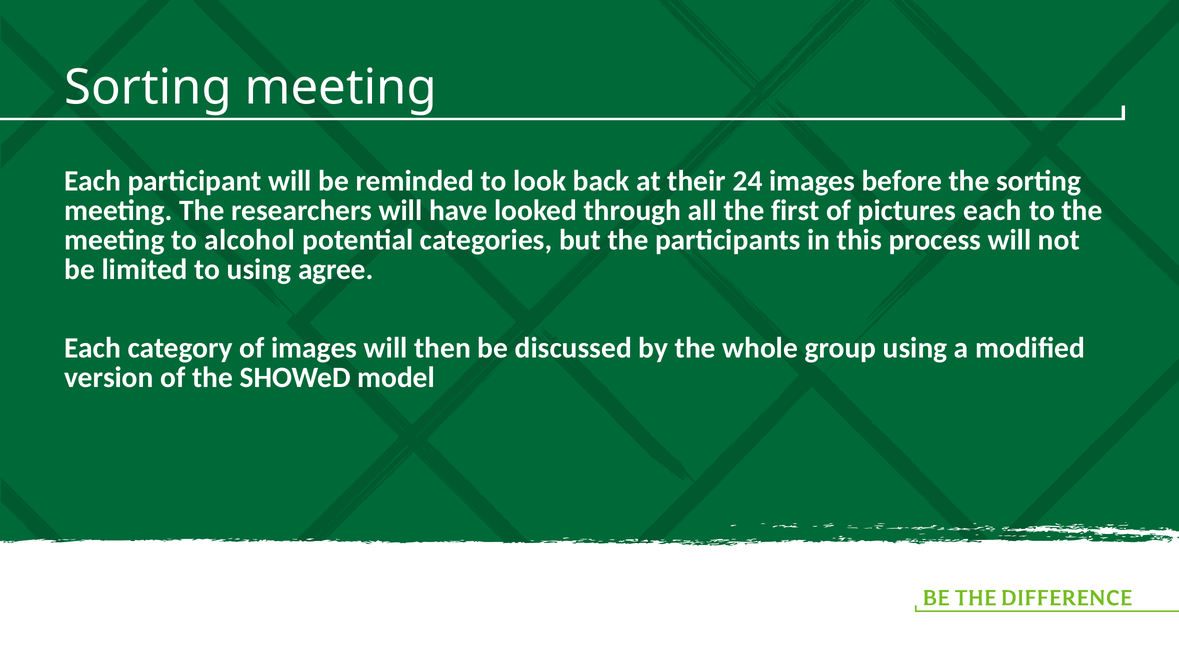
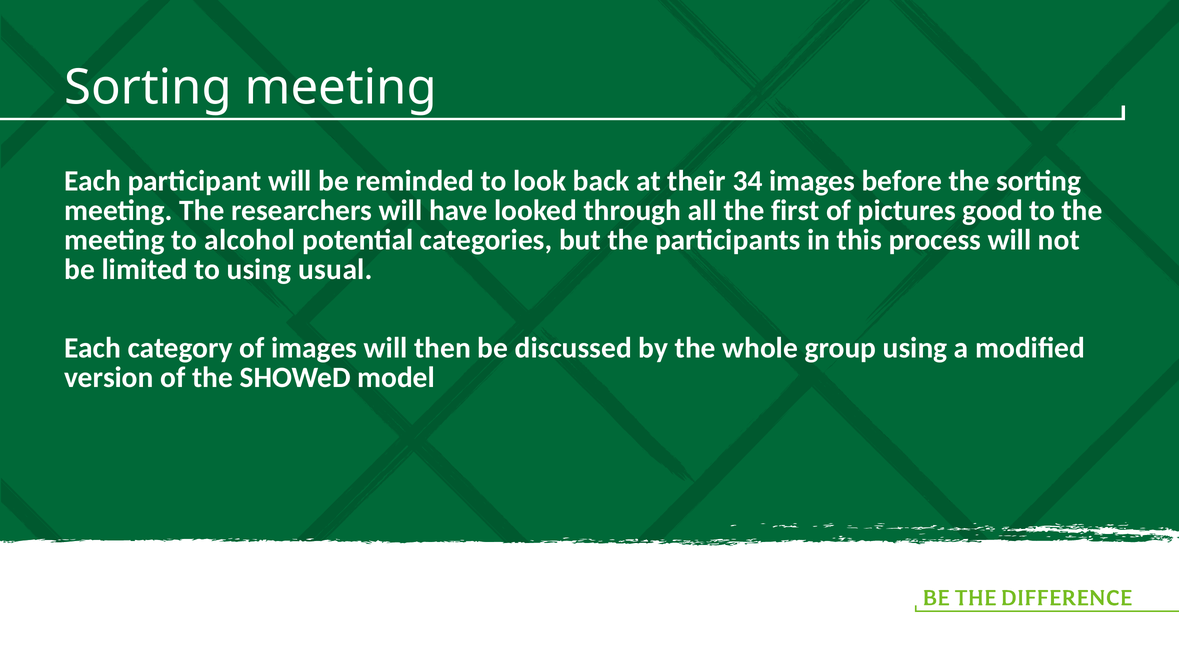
24: 24 -> 34
pictures each: each -> good
agree: agree -> usual
